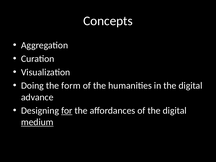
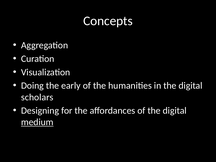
form: form -> early
advance: advance -> scholars
for underline: present -> none
